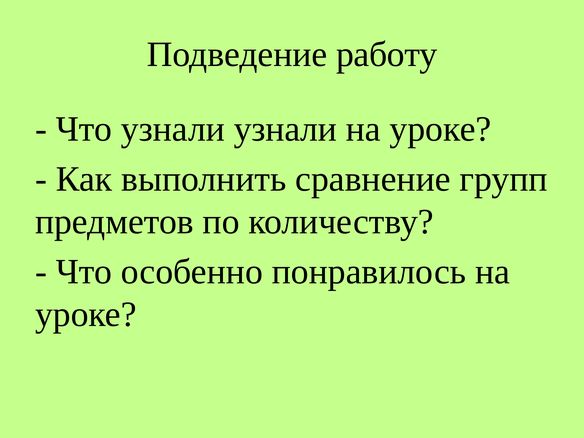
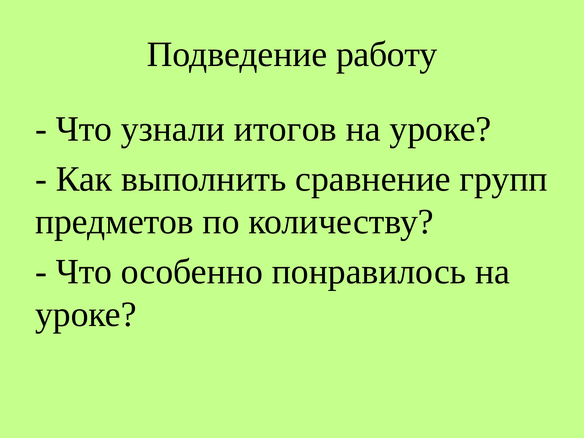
узнали узнали: узнали -> итогов
